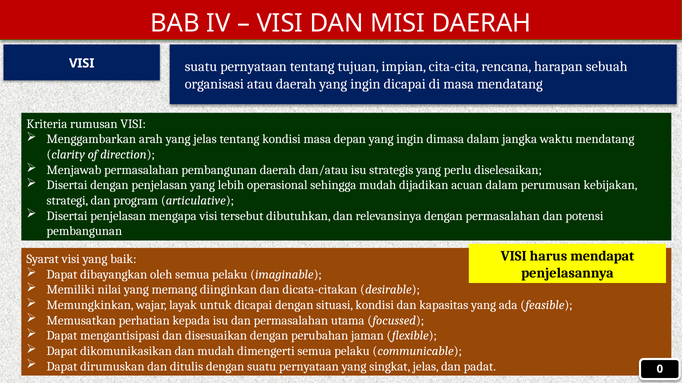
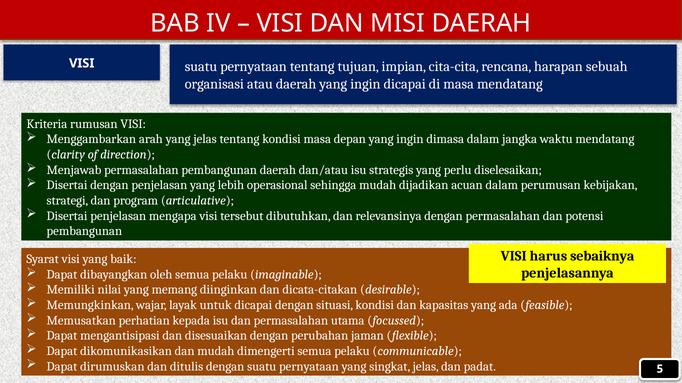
mendapat: mendapat -> sebaiknya
0: 0 -> 5
